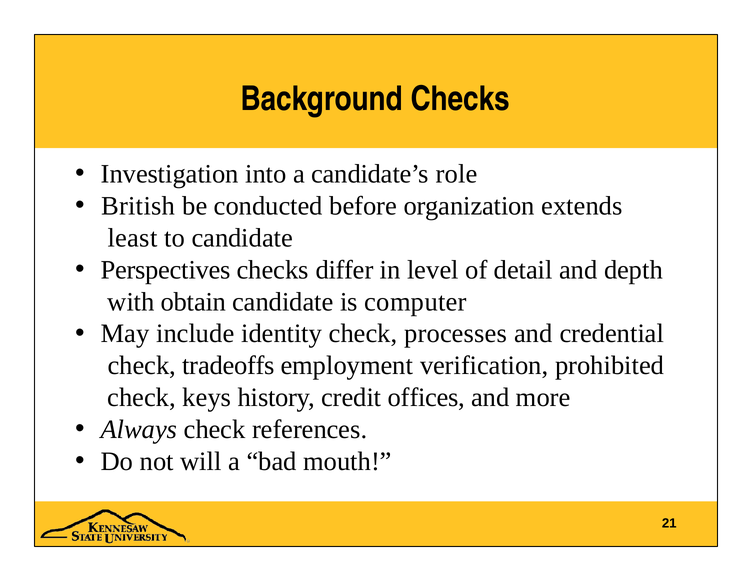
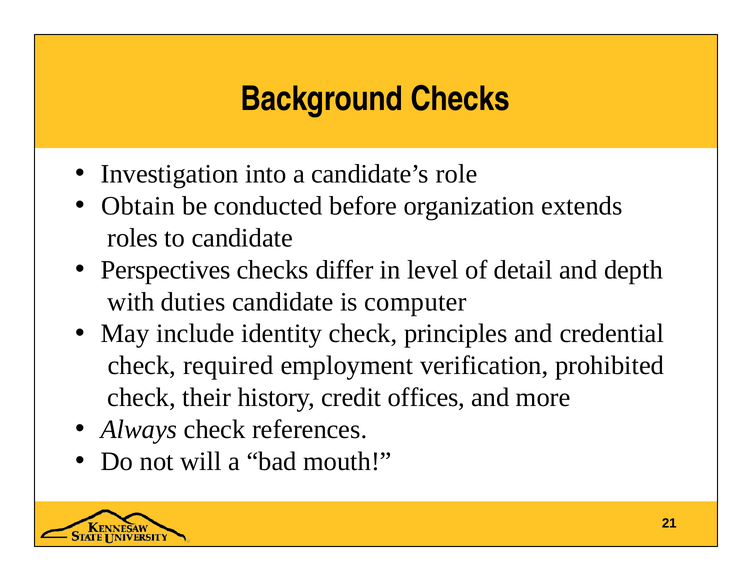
British: British -> Obtain
least: least -> roles
obtain: obtain -> duties
processes: processes -> principles
tradeoffs: tradeoffs -> required
keys: keys -> their
